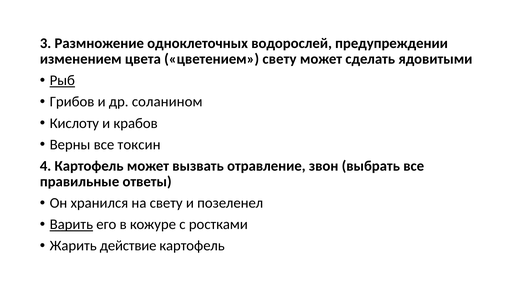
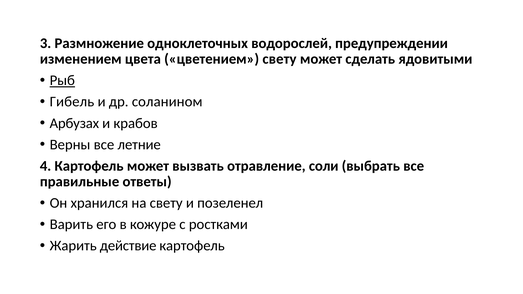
Грибов: Грибов -> Гибель
Кислоту: Кислоту -> Арбузах
токсин: токсин -> летние
звон: звон -> соли
Варить underline: present -> none
